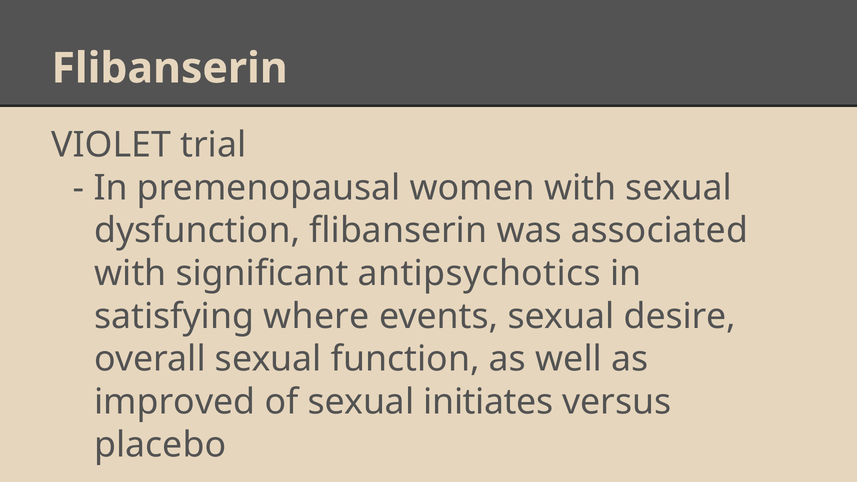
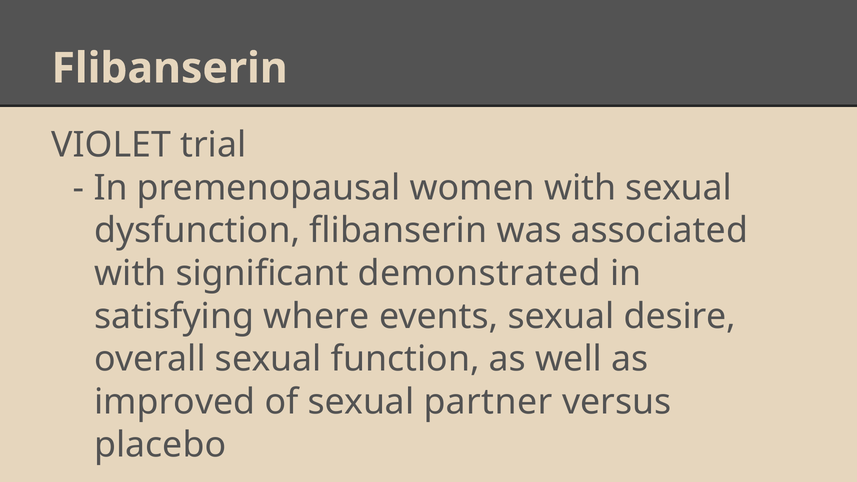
antipsychotics: antipsychotics -> demonstrated
initiates: initiates -> partner
